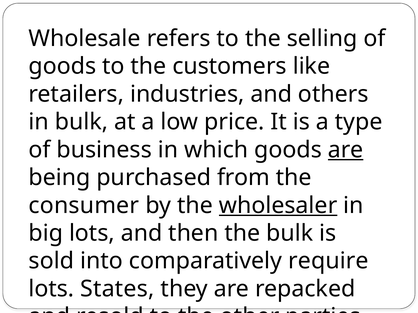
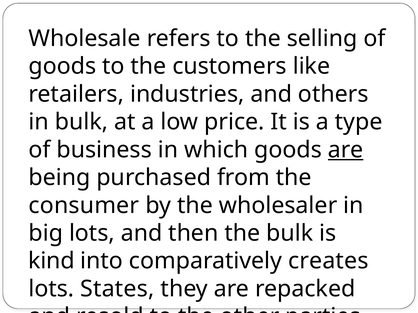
wholesaler underline: present -> none
sold: sold -> kind
require: require -> creates
